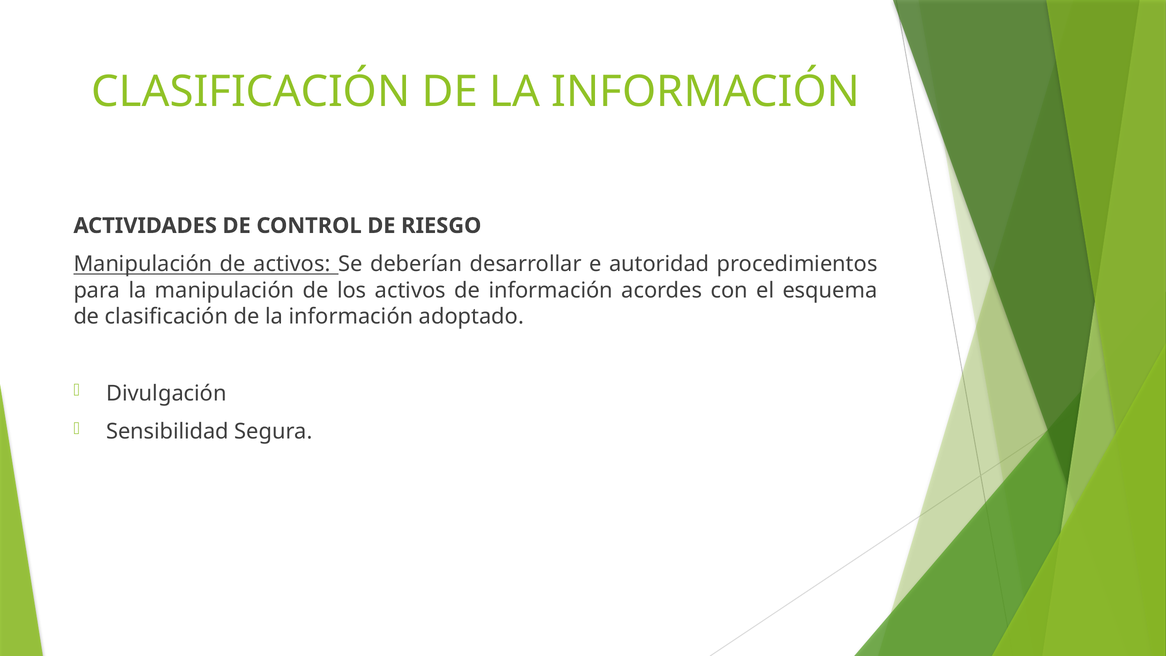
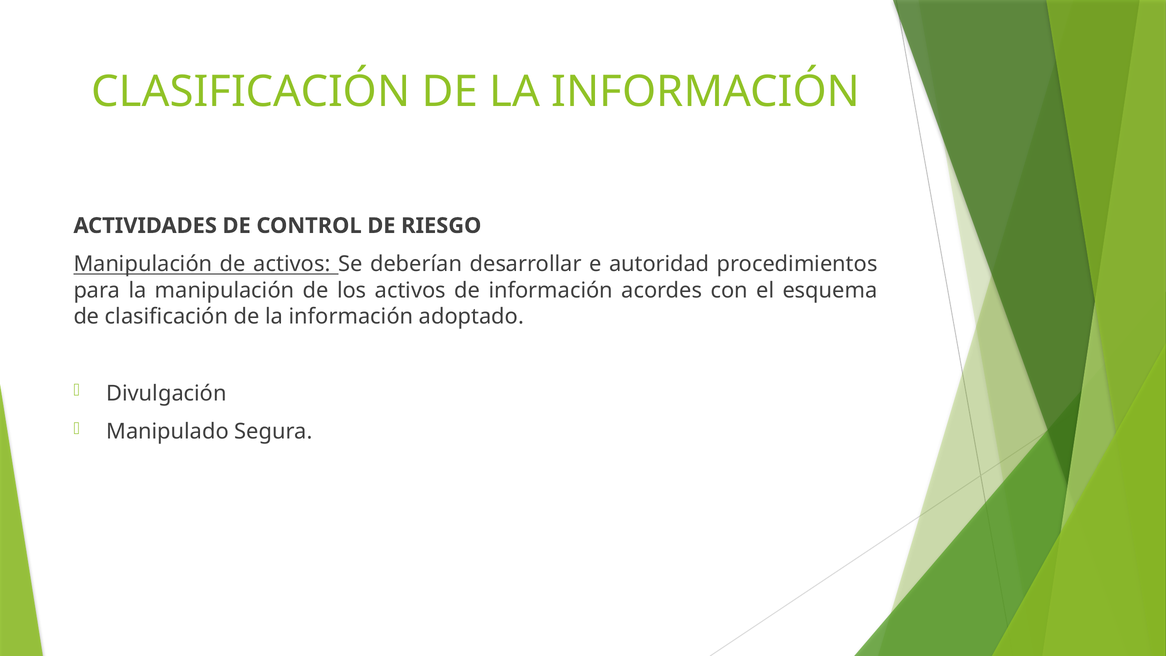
Sensibilidad: Sensibilidad -> Manipulado
